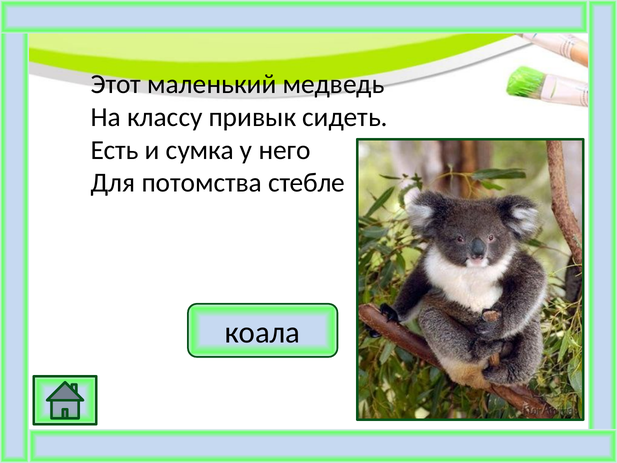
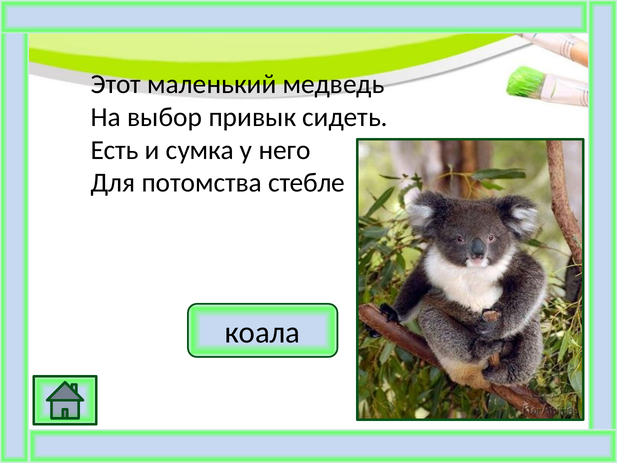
классу: классу -> выбор
